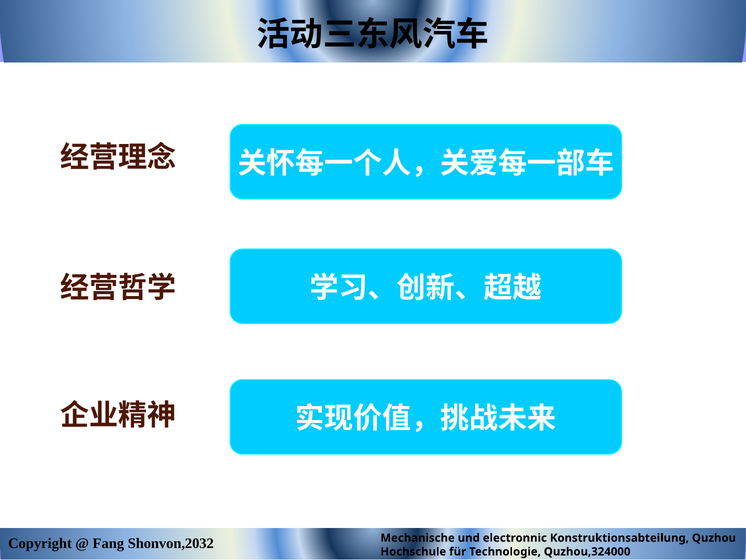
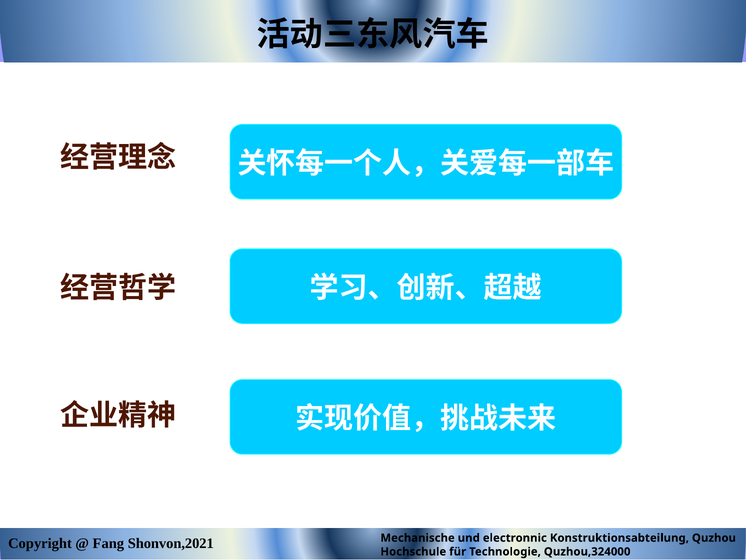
Shonvon,2032: Shonvon,2032 -> Shonvon,2021
